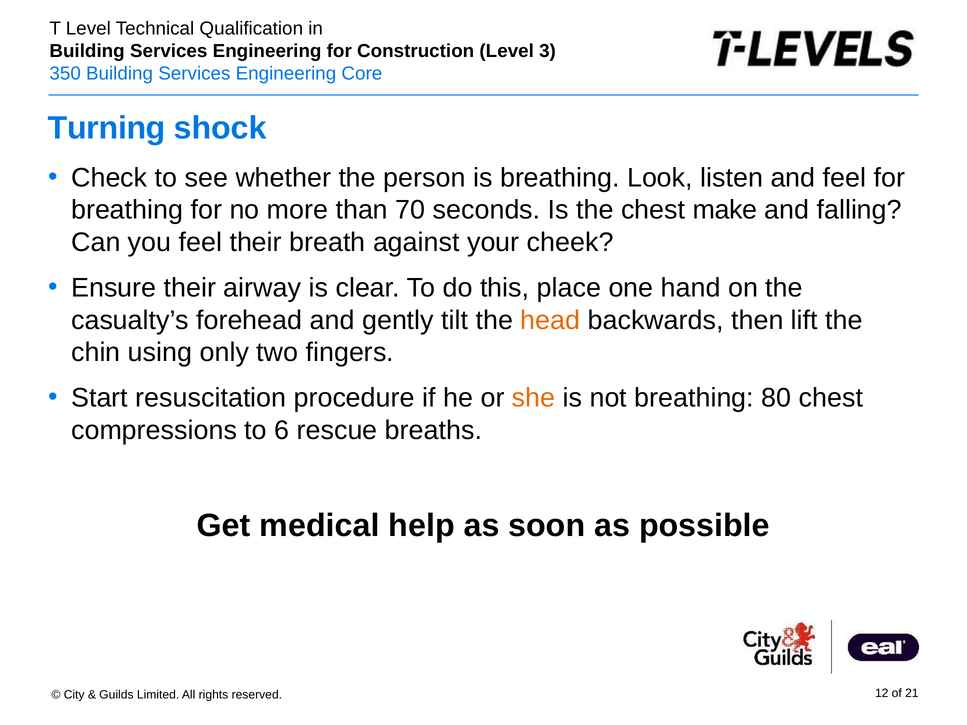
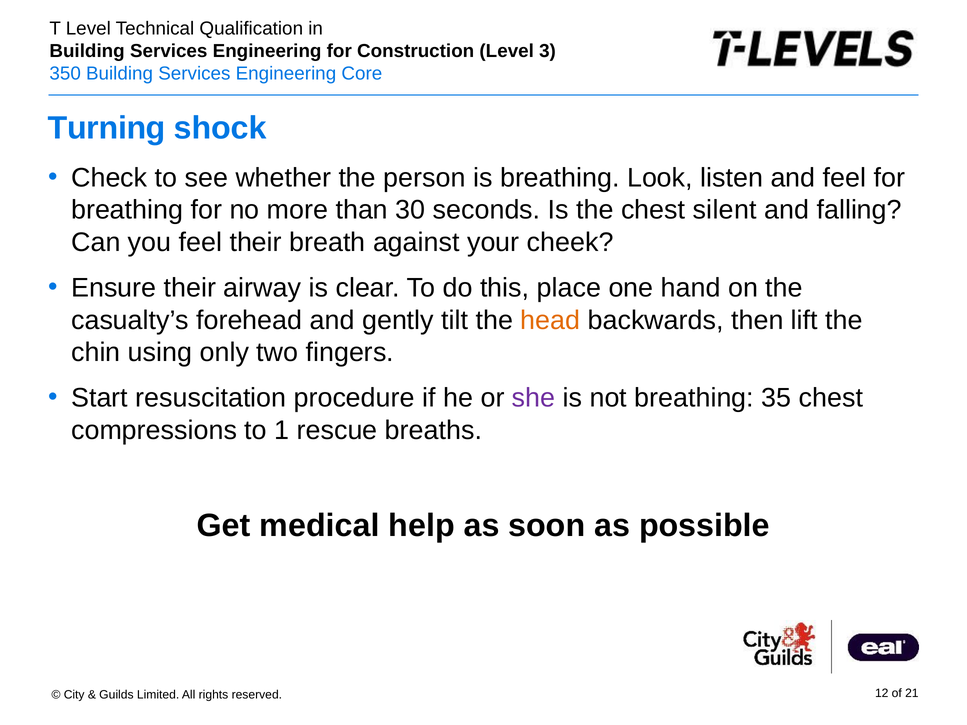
70: 70 -> 30
make: make -> silent
she colour: orange -> purple
80: 80 -> 35
6: 6 -> 1
